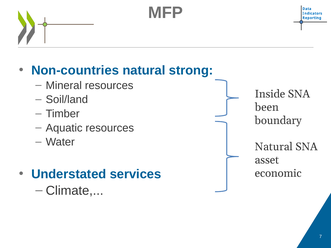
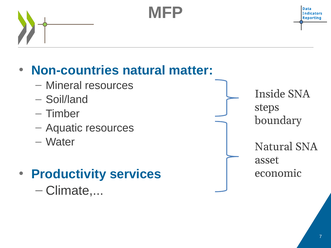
strong: strong -> matter
been: been -> steps
Understated: Understated -> Productivity
